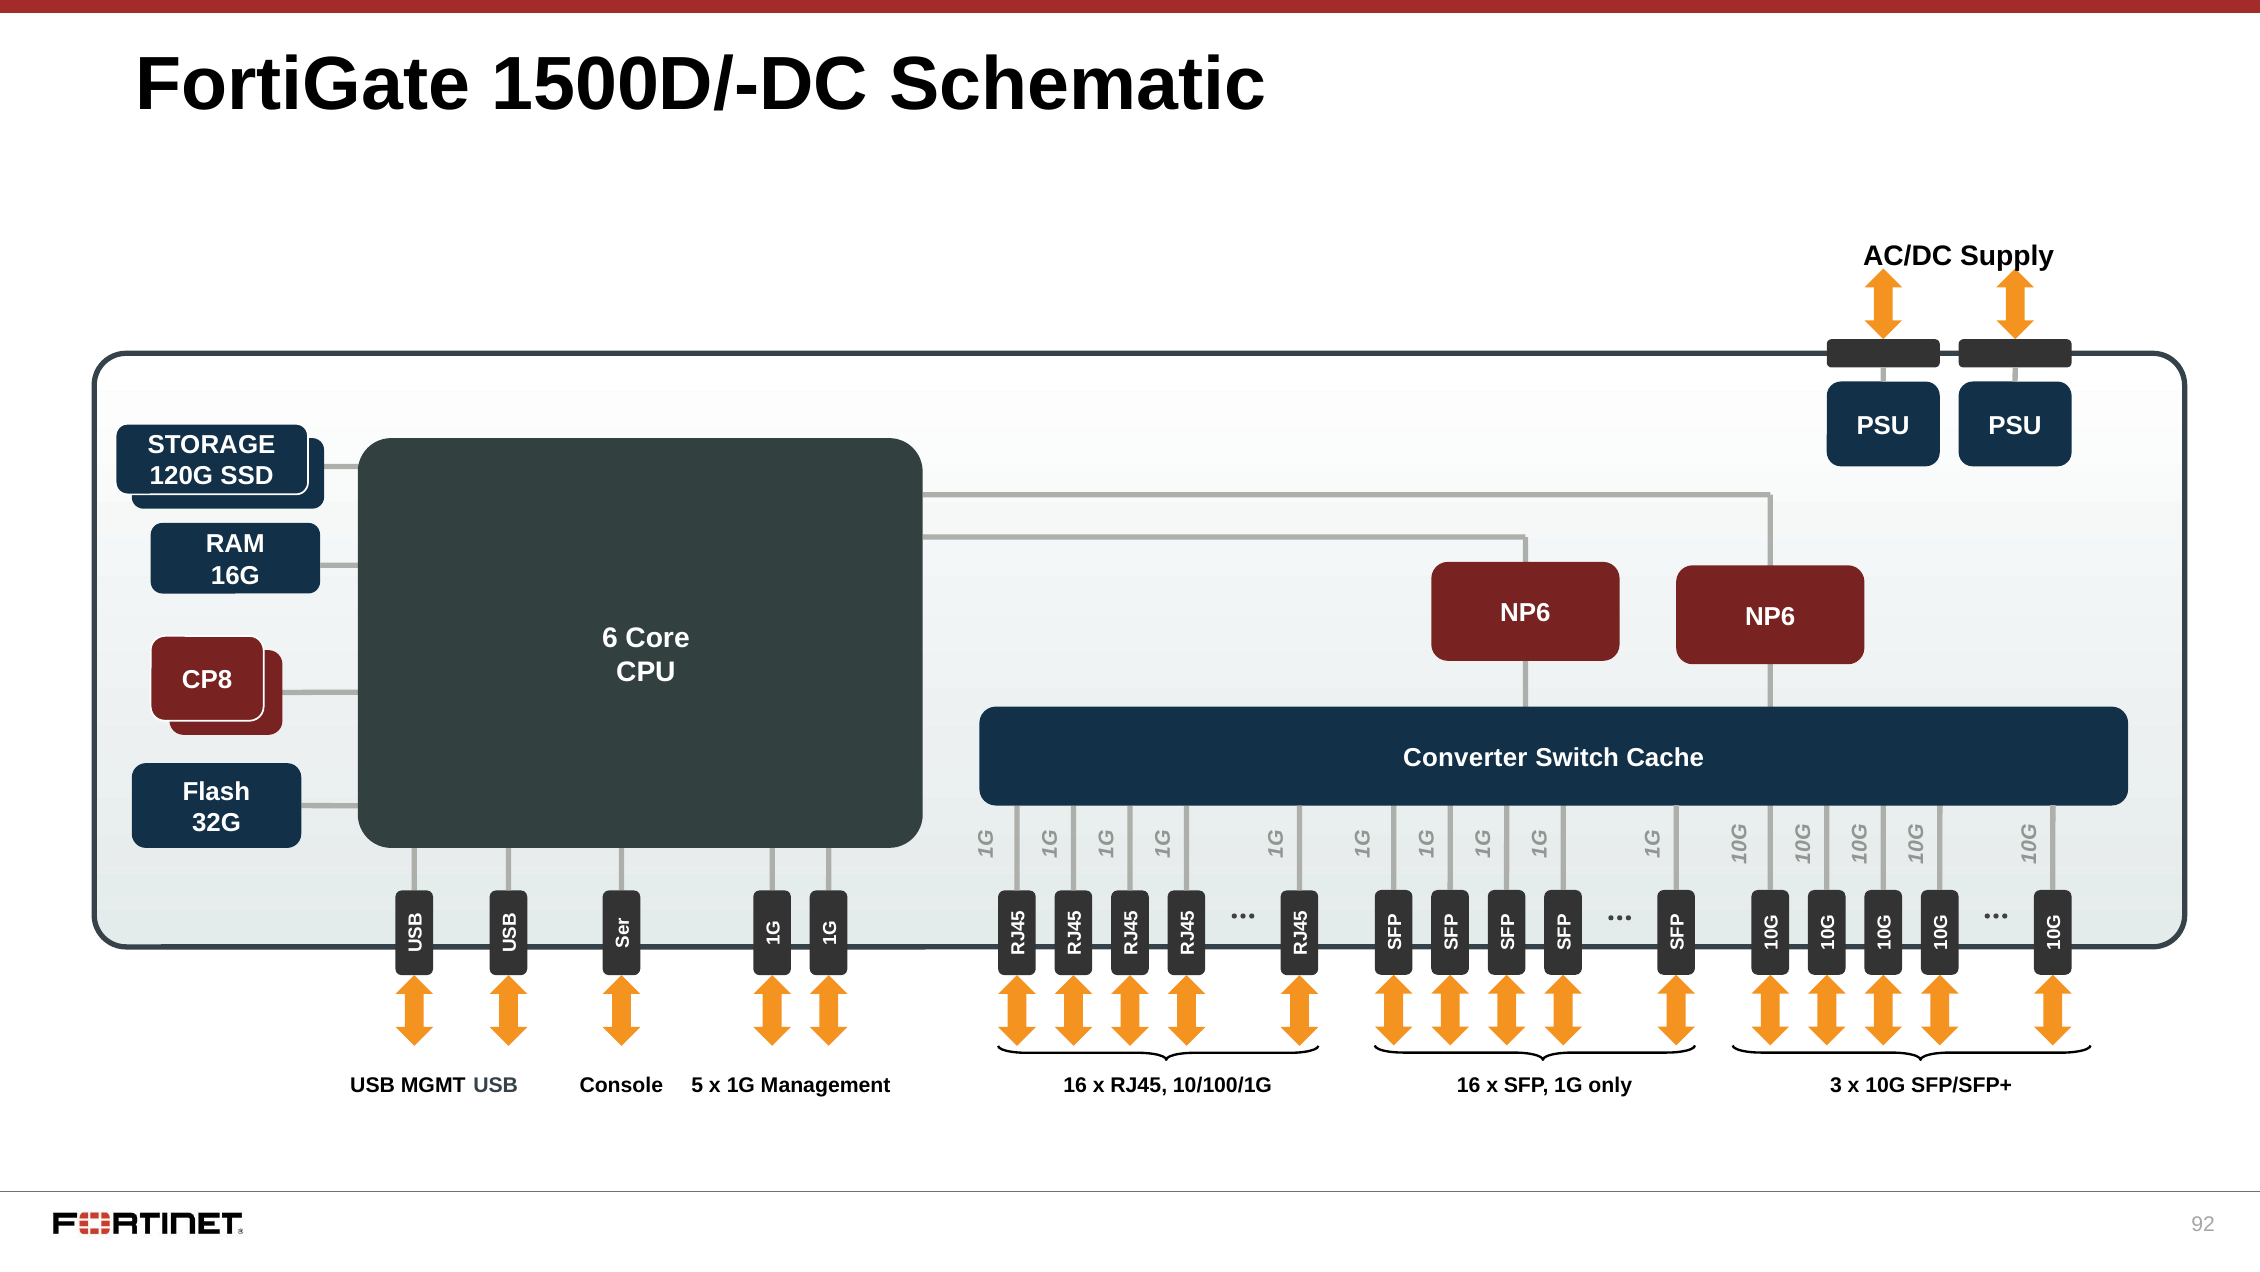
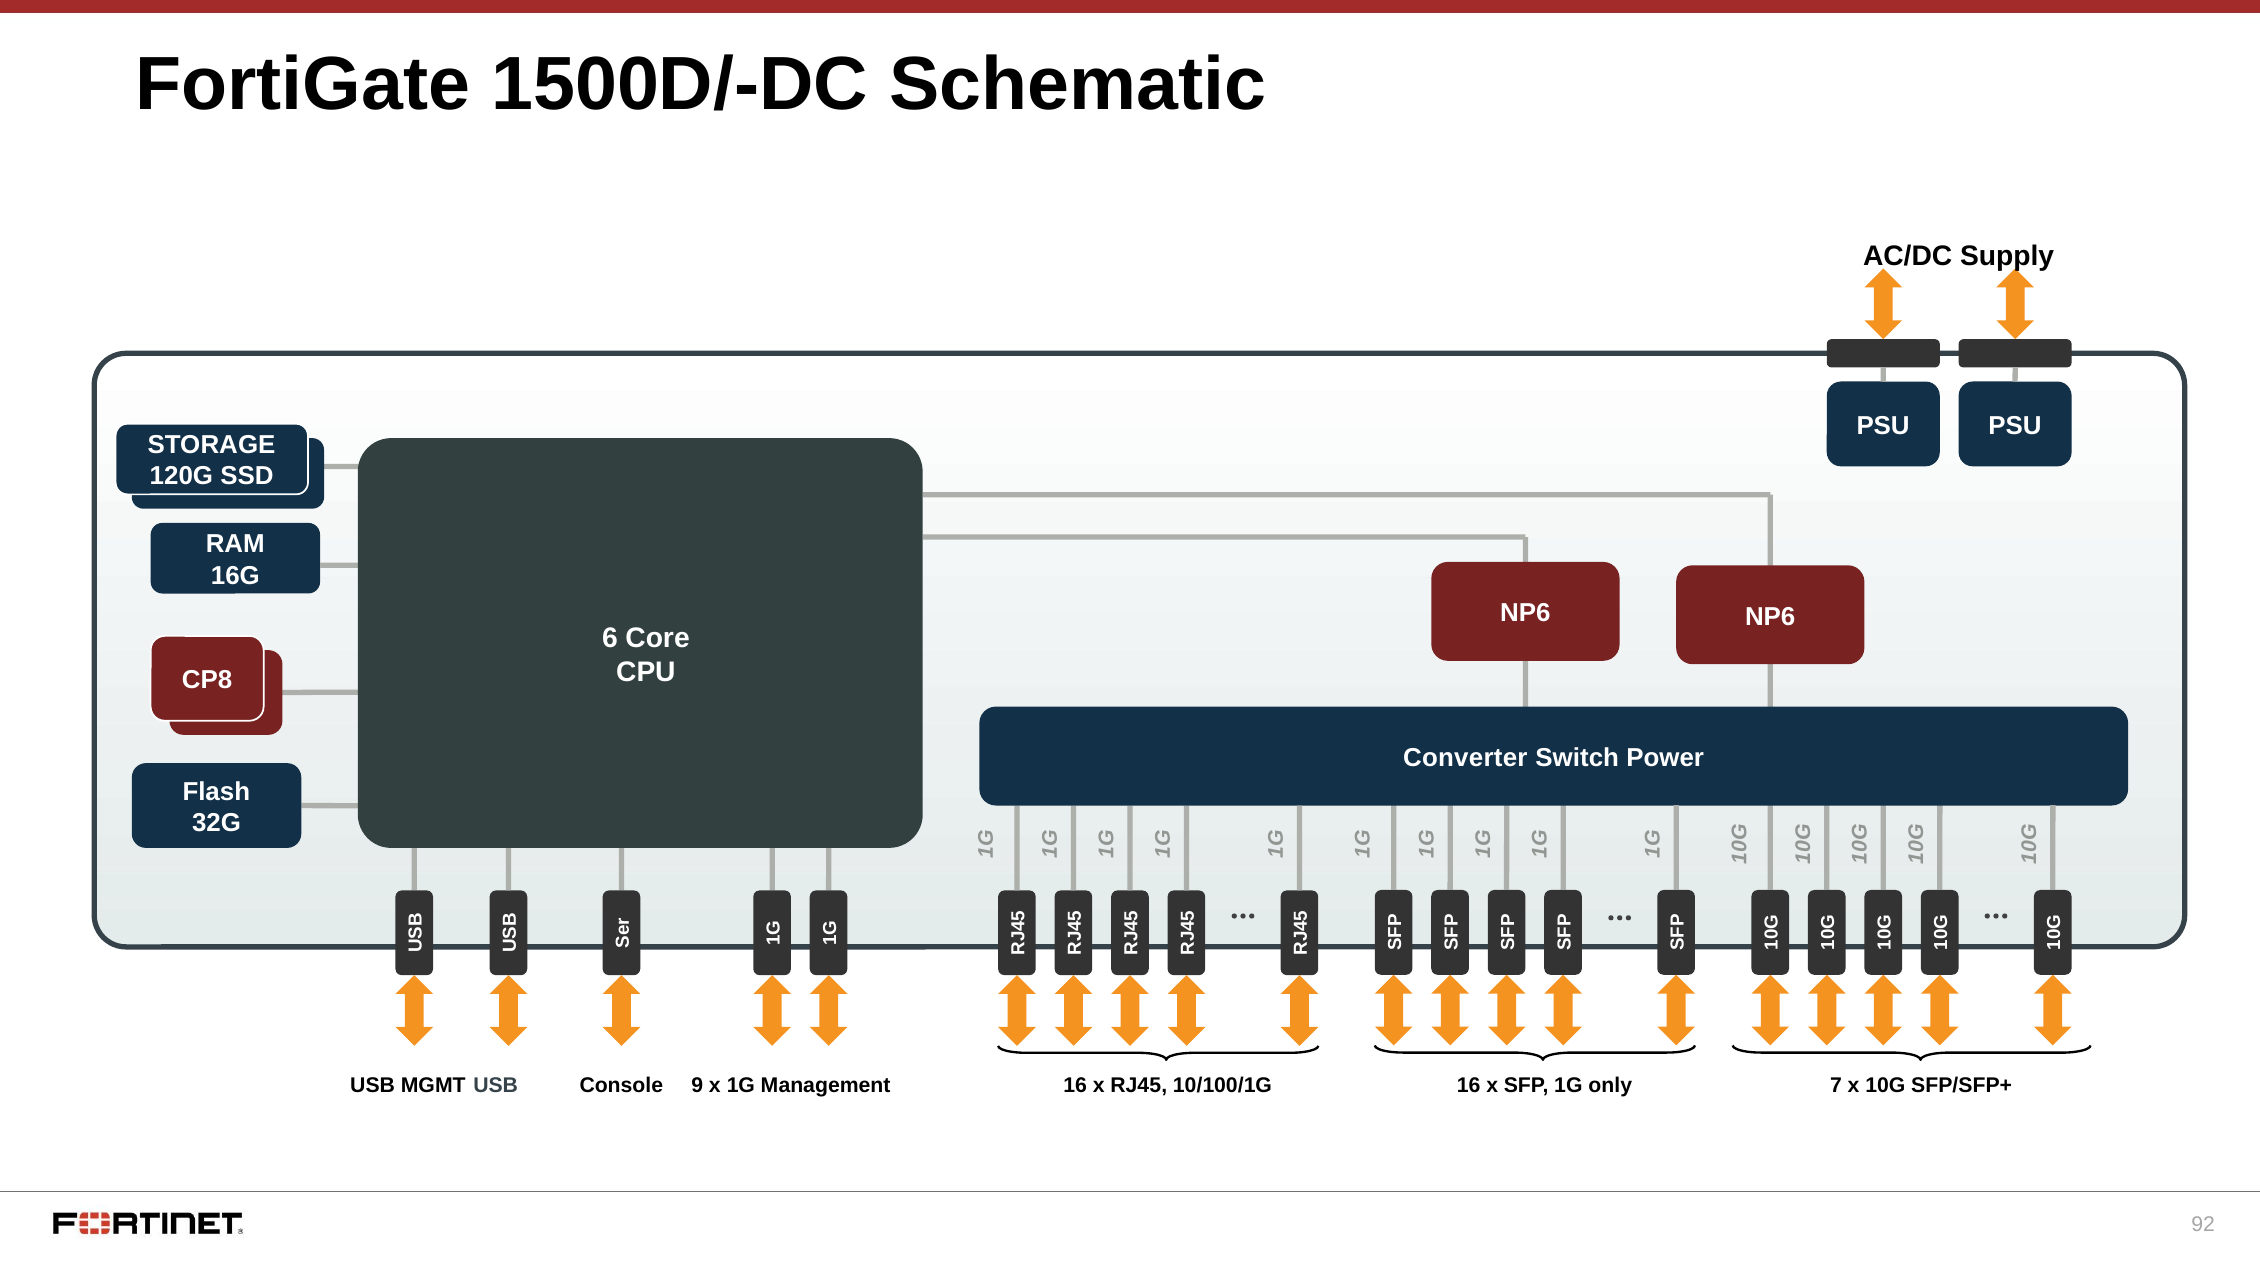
Cache: Cache -> Power
Console 5: 5 -> 9
3: 3 -> 7
